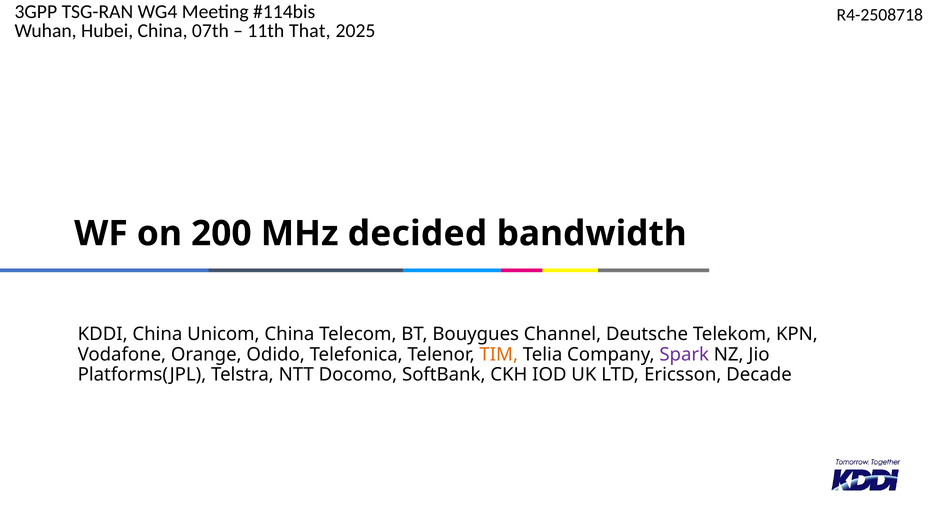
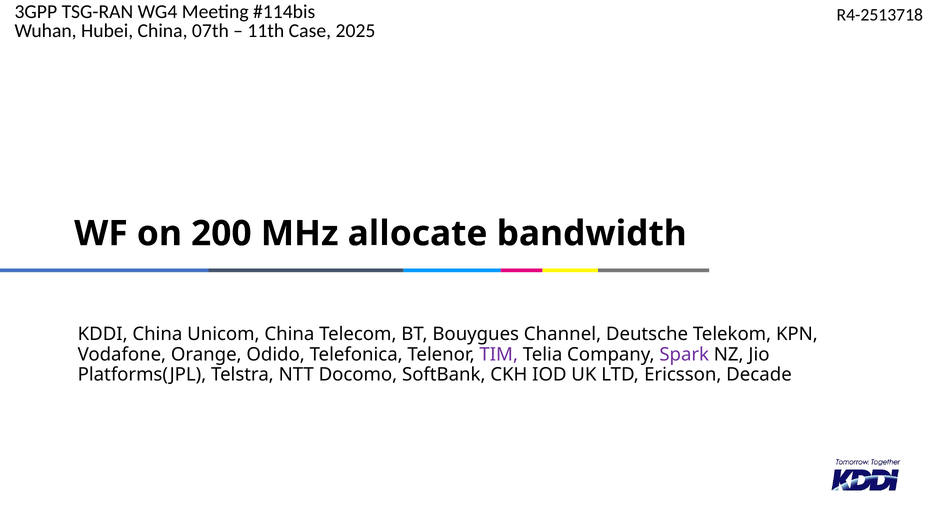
R4-2508718: R4-2508718 -> R4-2513718
That: That -> Case
decided: decided -> allocate
TIM colour: orange -> purple
